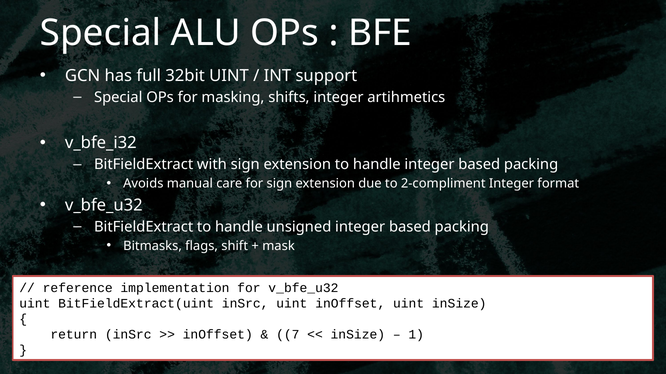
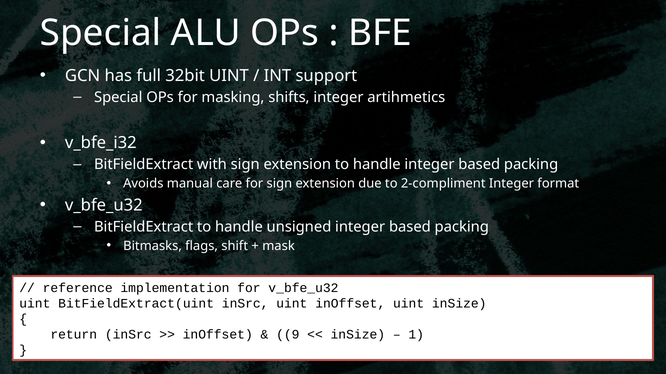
7: 7 -> 9
